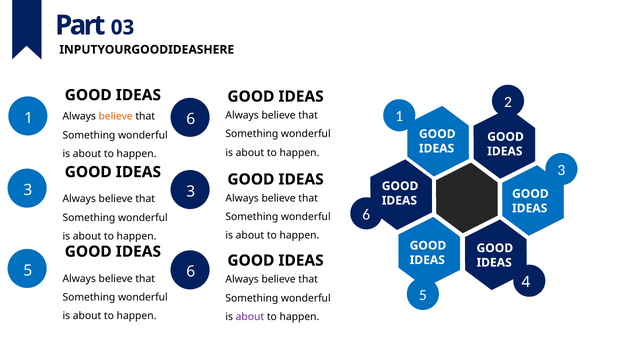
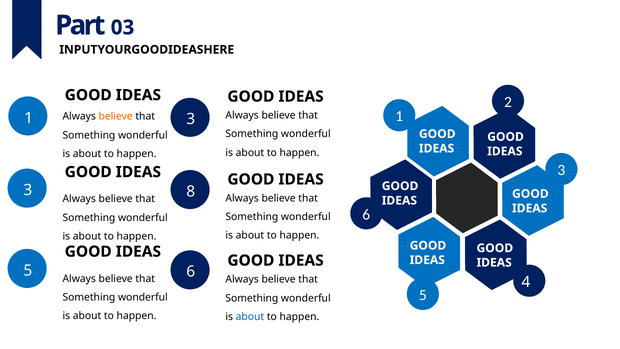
6 at (191, 119): 6 -> 3
3 3: 3 -> 8
about at (250, 317) colour: purple -> blue
